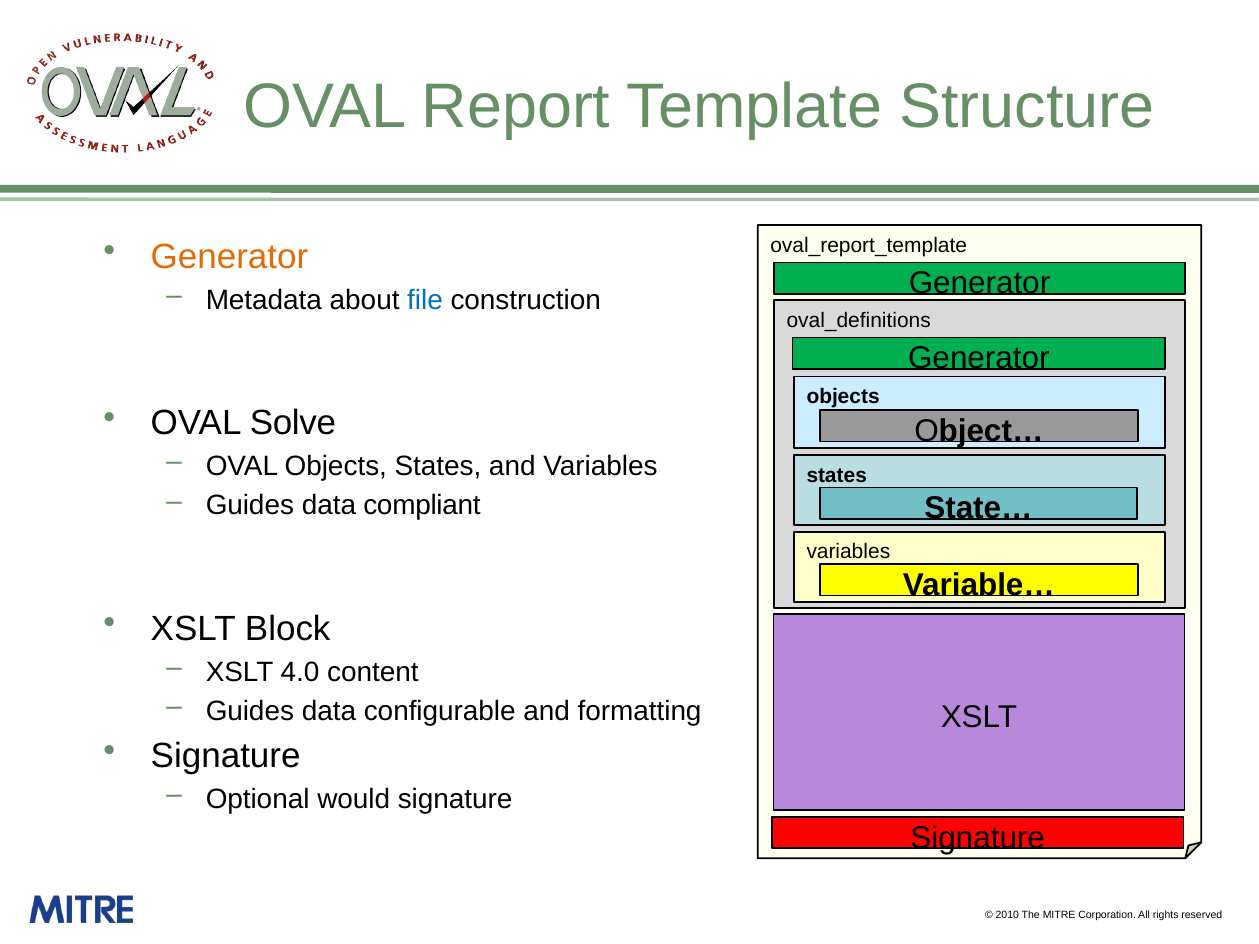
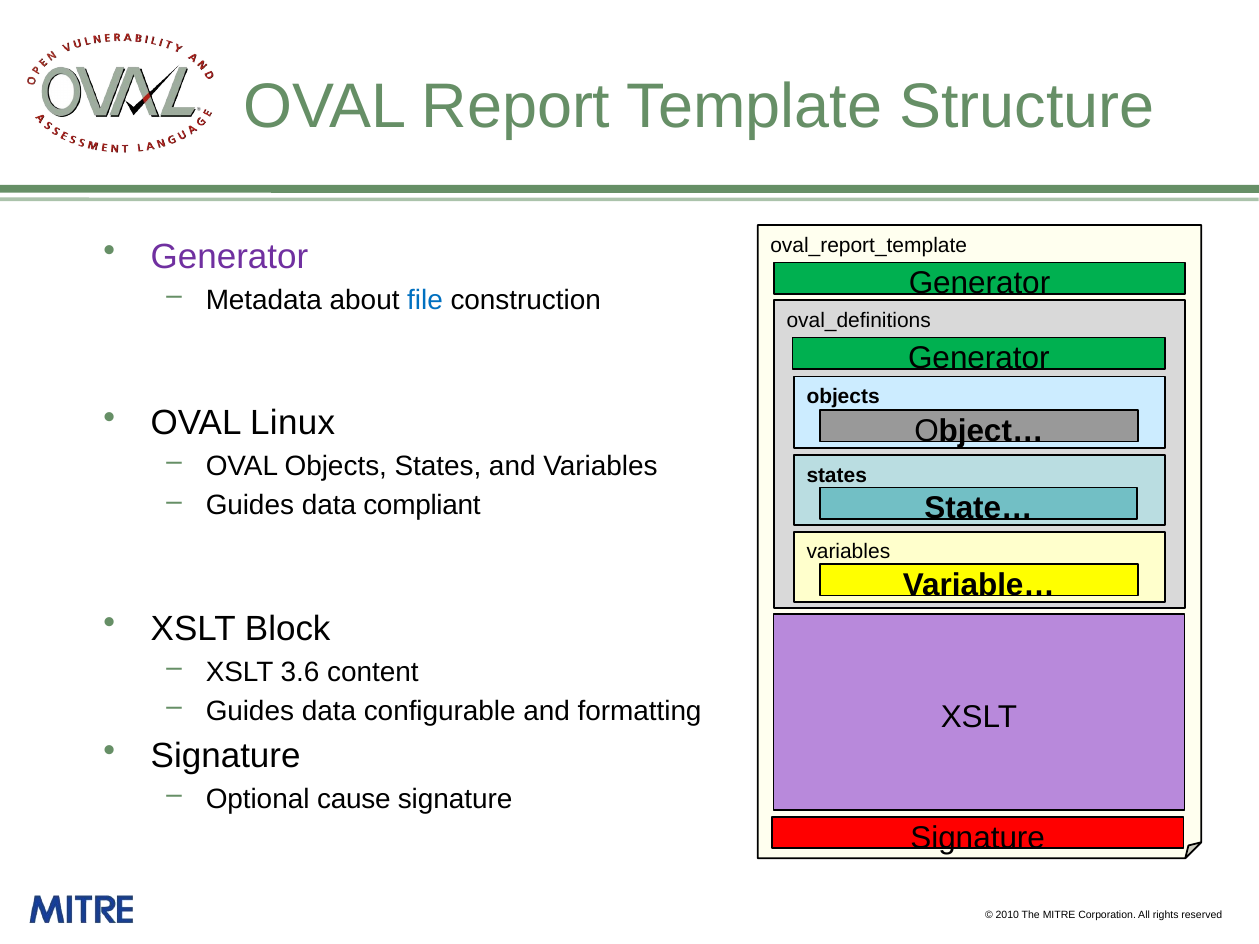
Generator at (229, 257) colour: orange -> purple
Solve: Solve -> Linux
4.0: 4.0 -> 3.6
would: would -> cause
